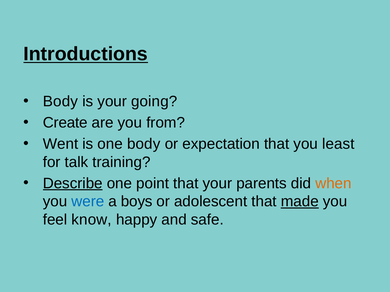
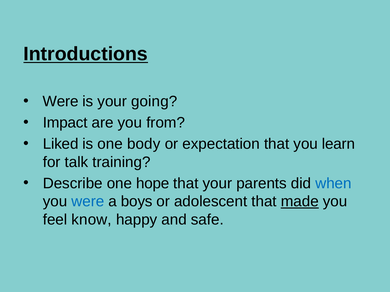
Body at (60, 102): Body -> Were
Create: Create -> Impact
Went: Went -> Liked
least: least -> learn
Describe underline: present -> none
point: point -> hope
when colour: orange -> blue
